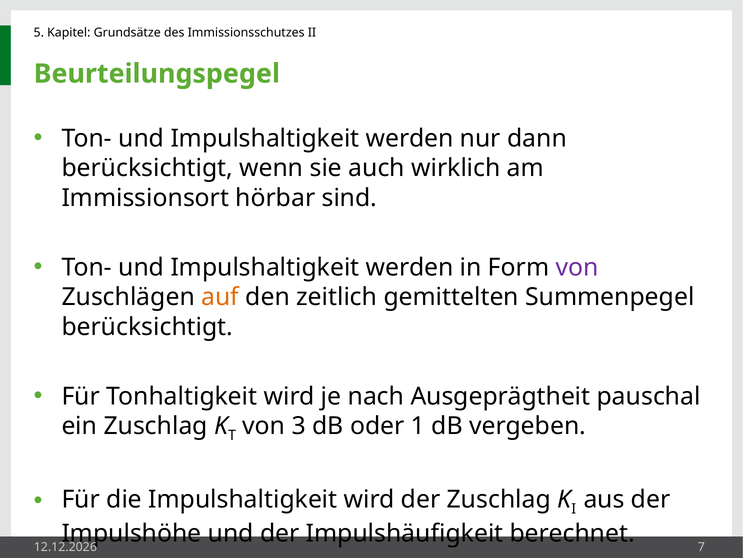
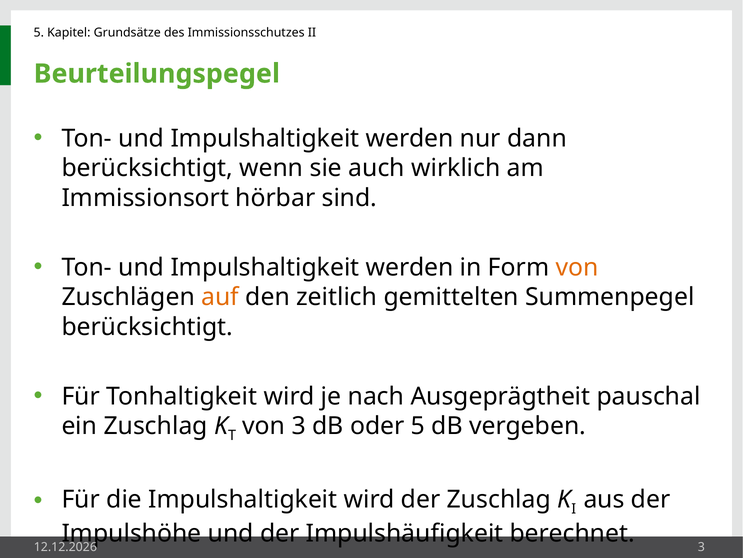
von at (577, 267) colour: purple -> orange
oder 1: 1 -> 5
7 at (701, 546): 7 -> 3
